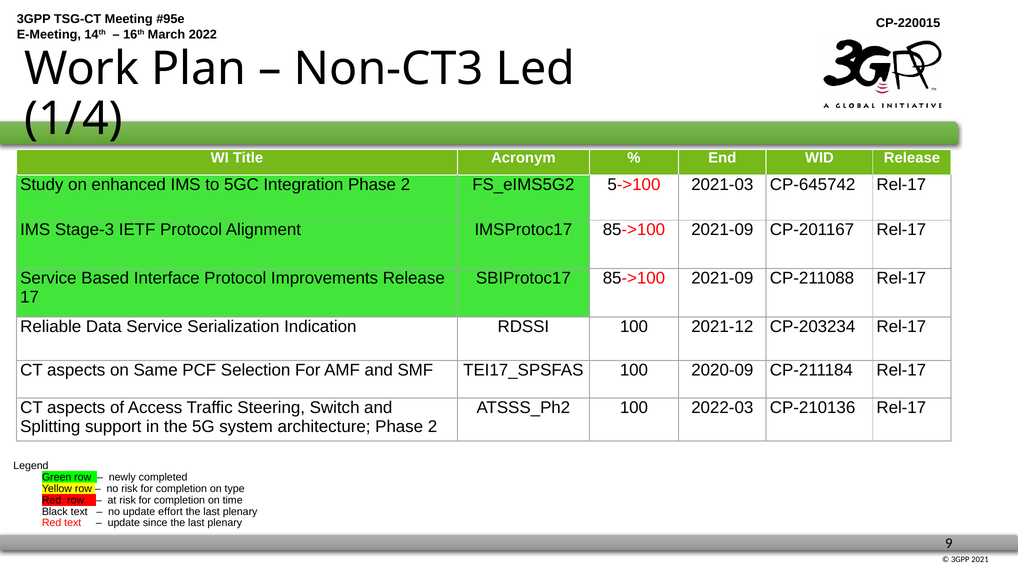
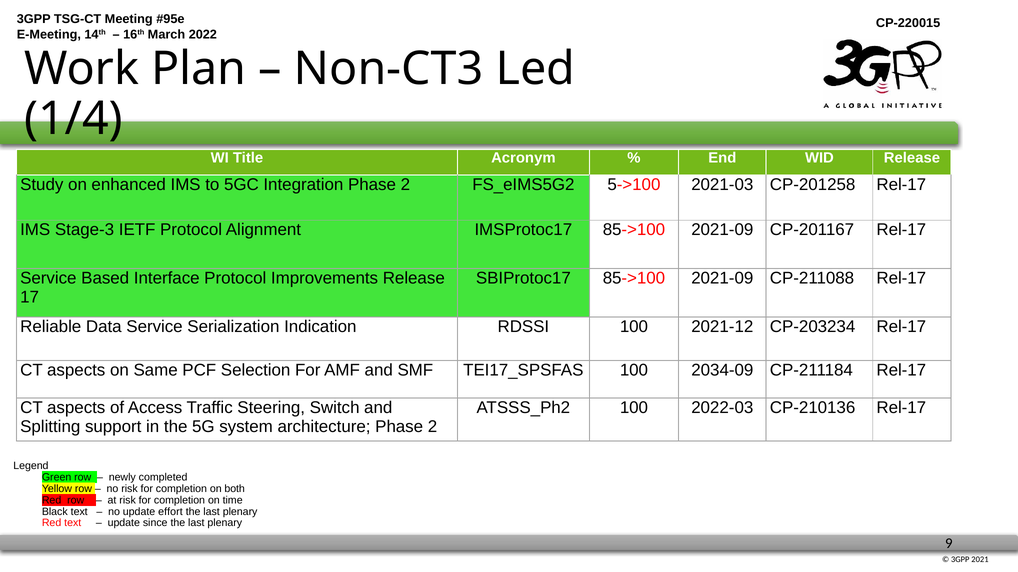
CP-645742: CP-645742 -> CP-201258
2020-09: 2020-09 -> 2034-09
type: type -> both
